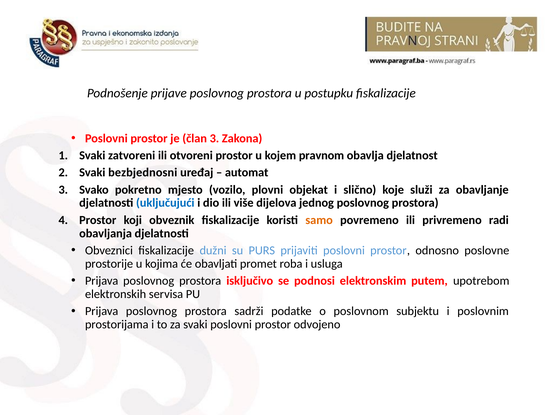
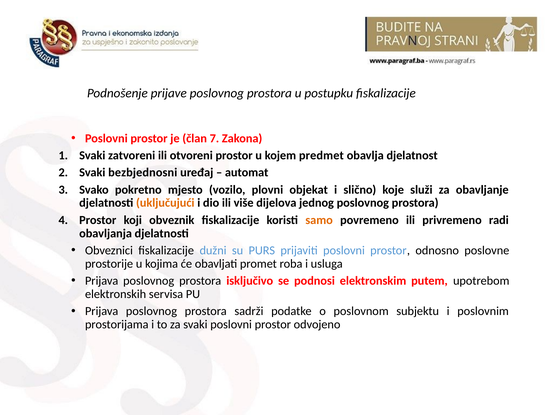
član 3: 3 -> 7
pravnom: pravnom -> predmet
uključujući colour: blue -> orange
